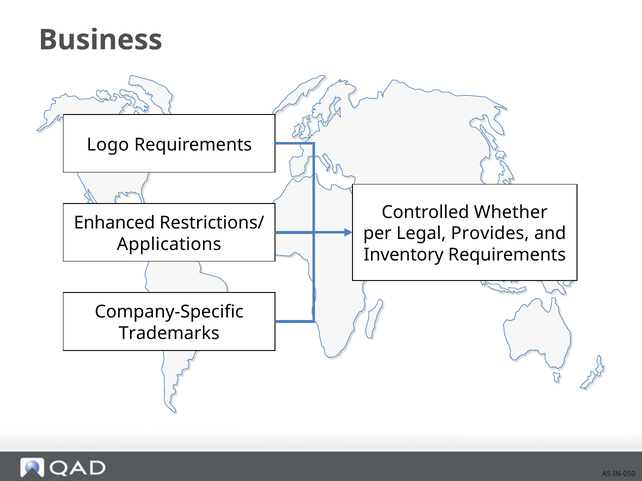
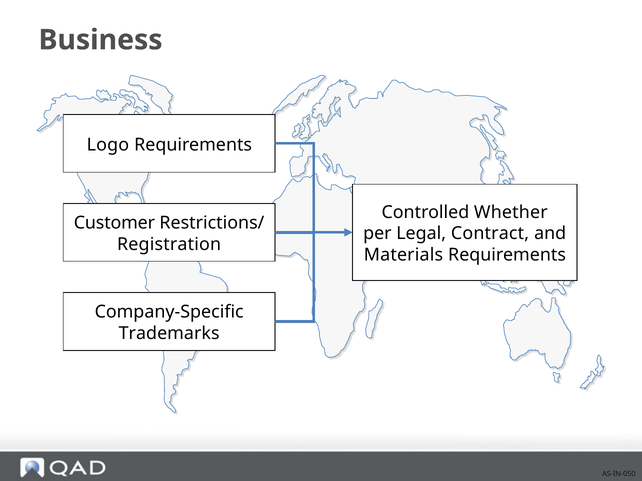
Enhanced: Enhanced -> Customer
Provides: Provides -> Contract
Applications: Applications -> Registration
Inventory: Inventory -> Materials
